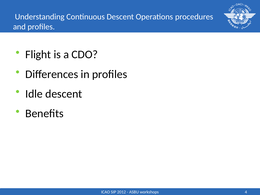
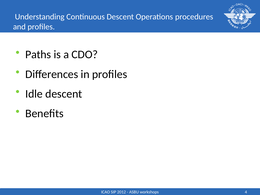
Flight: Flight -> Paths
